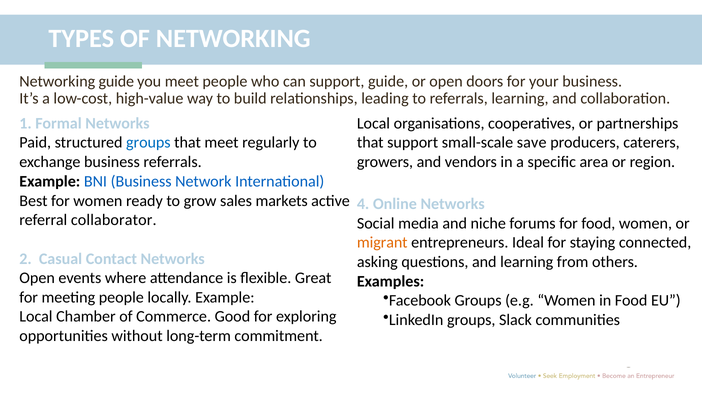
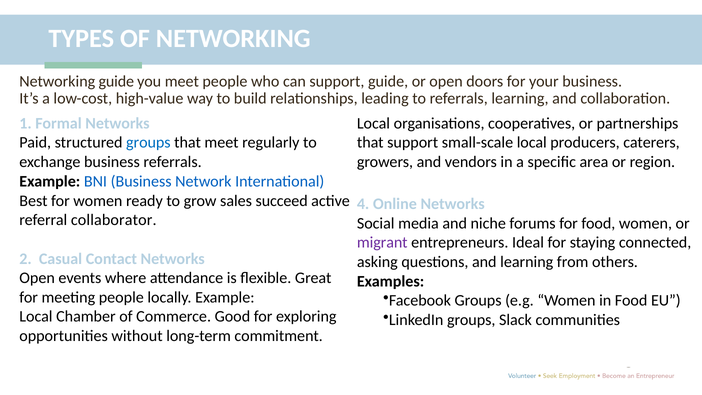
small-scale save: save -> local
markets: markets -> succeed
migrant colour: orange -> purple
